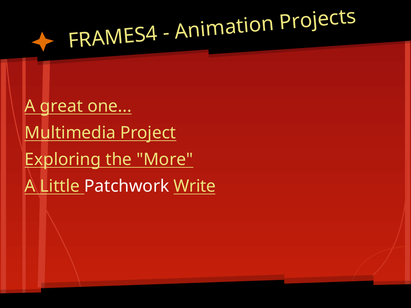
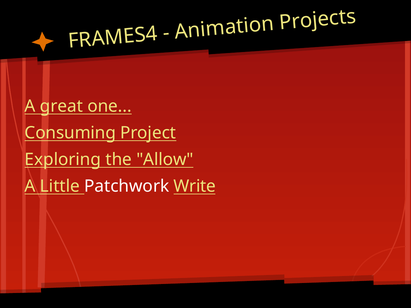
Multimedia: Multimedia -> Consuming
More: More -> Allow
